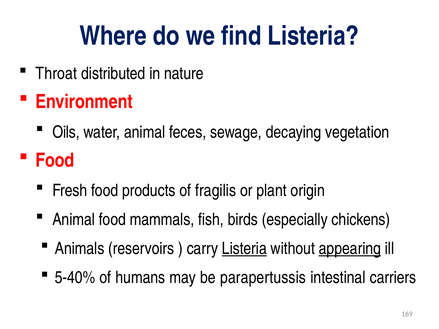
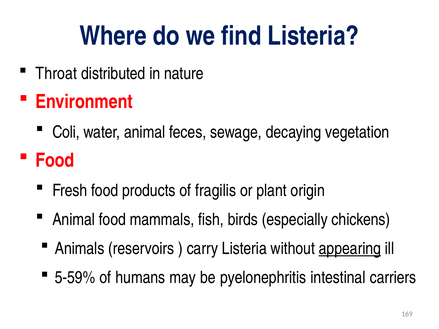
Oils: Oils -> Coli
Listeria at (244, 249) underline: present -> none
5-40%: 5-40% -> 5-59%
parapertussis: parapertussis -> pyelonephritis
